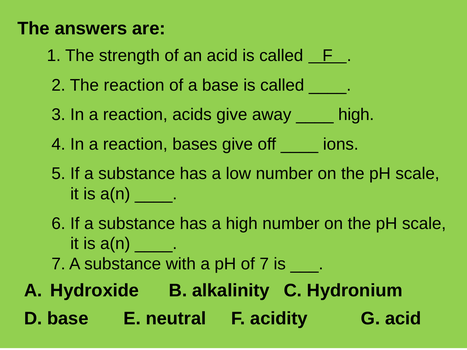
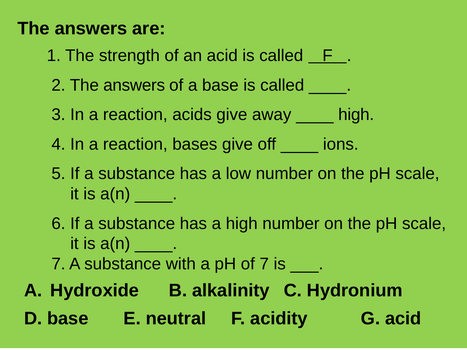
2 The reaction: reaction -> answers
